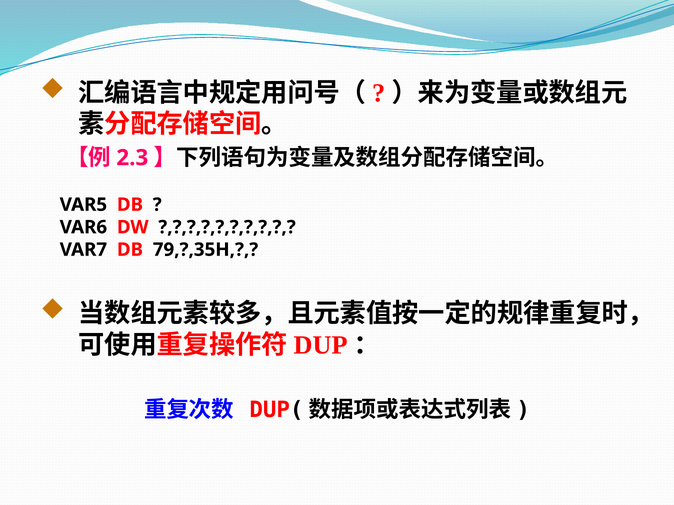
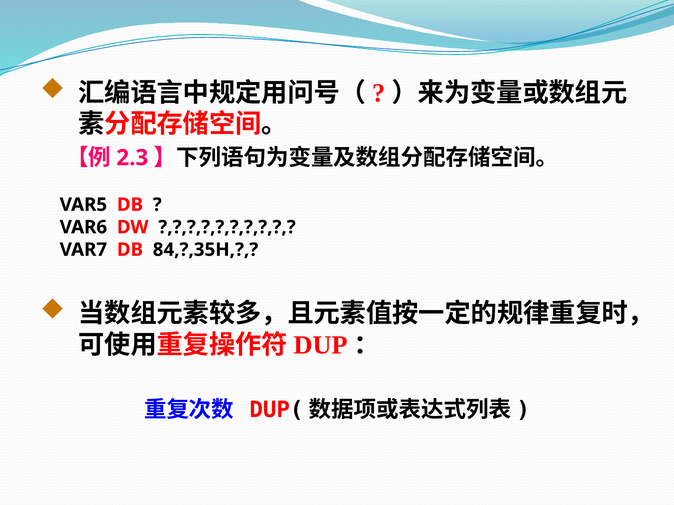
79,?,35H: 79,?,35H -> 84,?,35H
